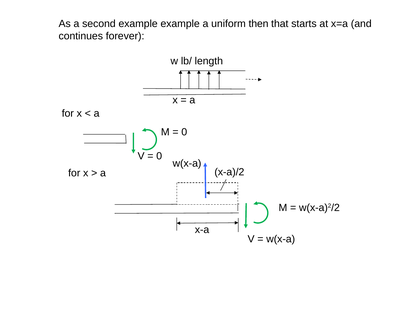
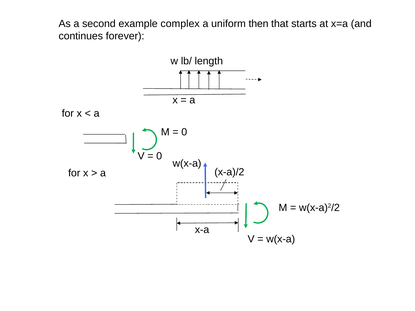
example example: example -> complex
